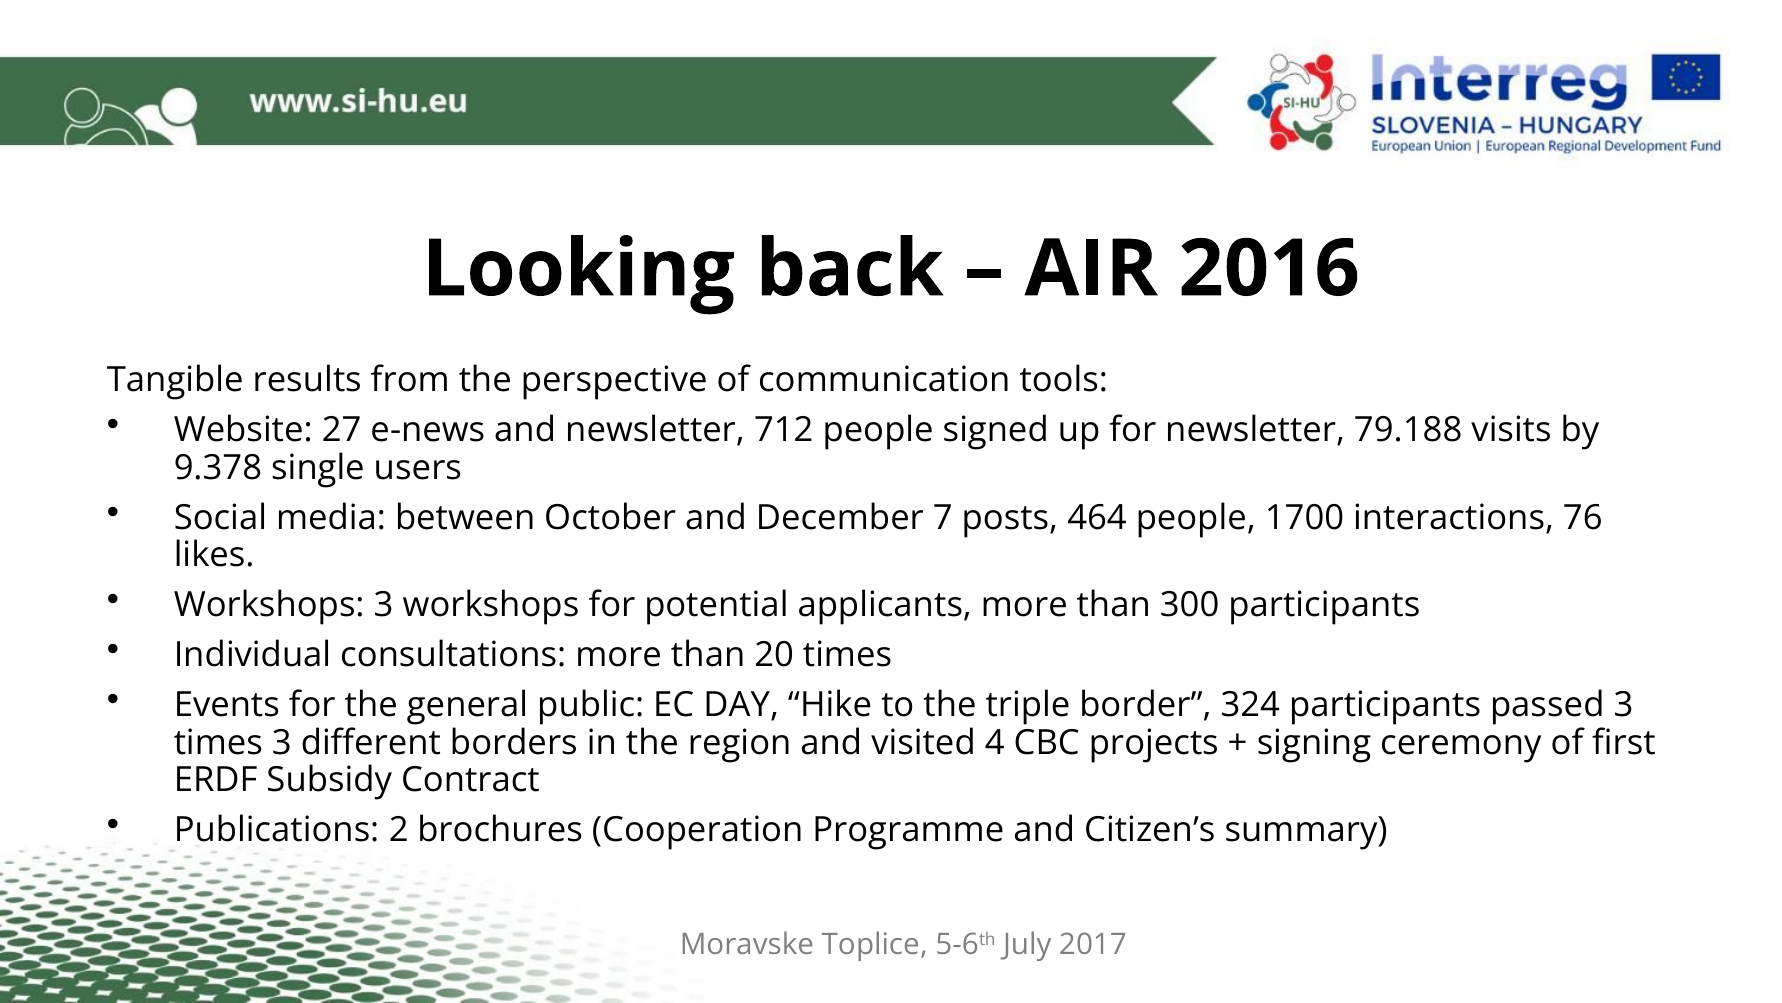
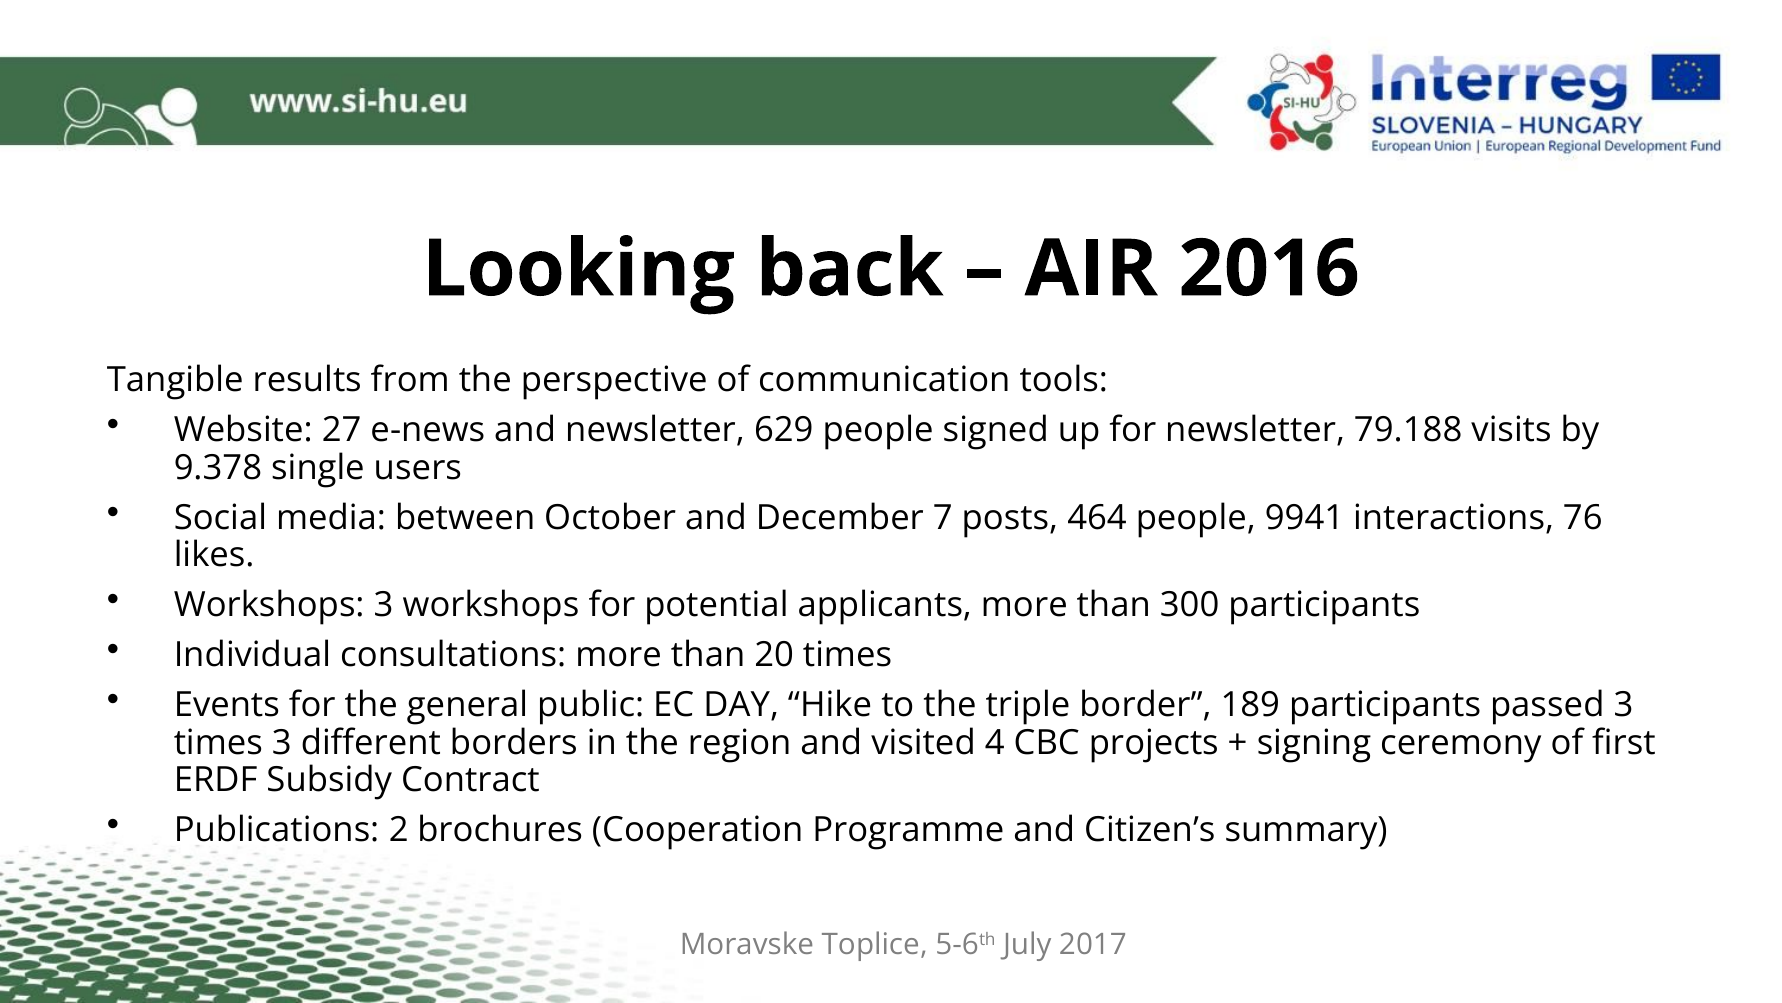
712: 712 -> 629
1700: 1700 -> 9941
324: 324 -> 189
